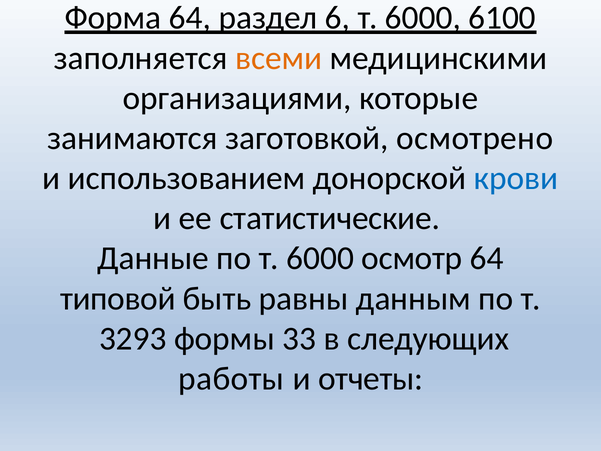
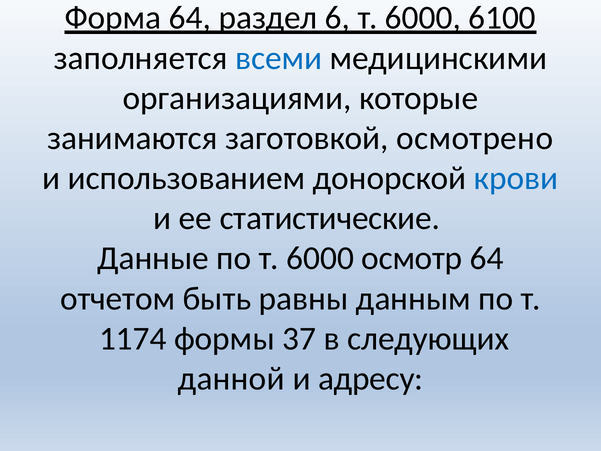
всеми colour: orange -> blue
типовой: типовой -> отчетом
3293: 3293 -> 1174
33: 33 -> 37
работы: работы -> данной
отчеты: отчеты -> адресу
